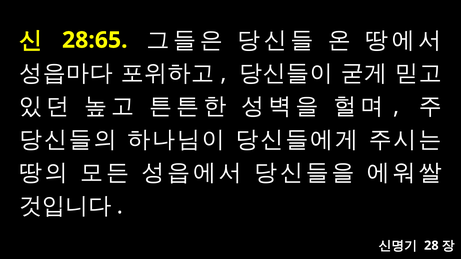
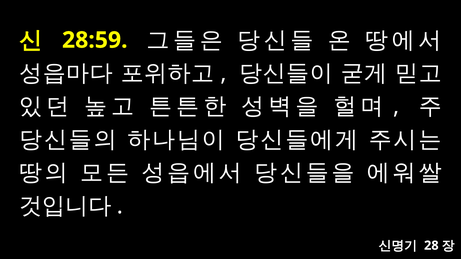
28:65: 28:65 -> 28:59
